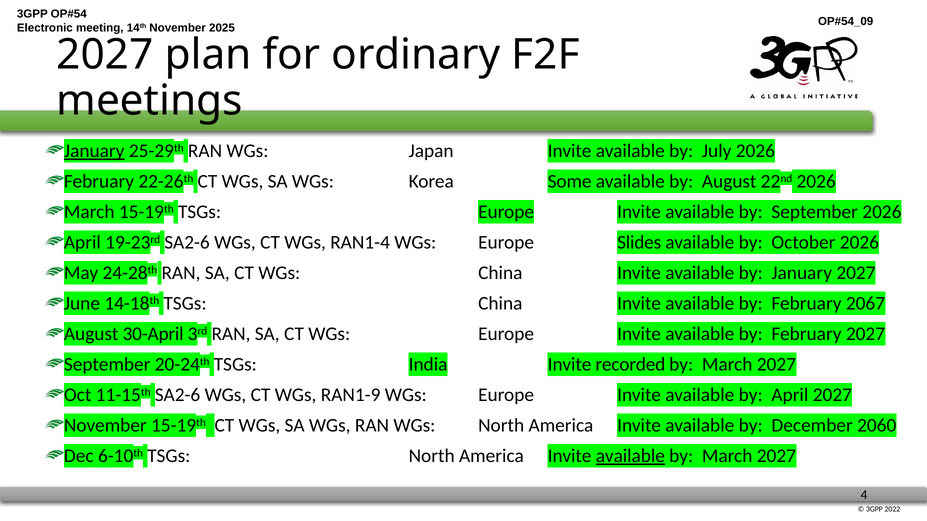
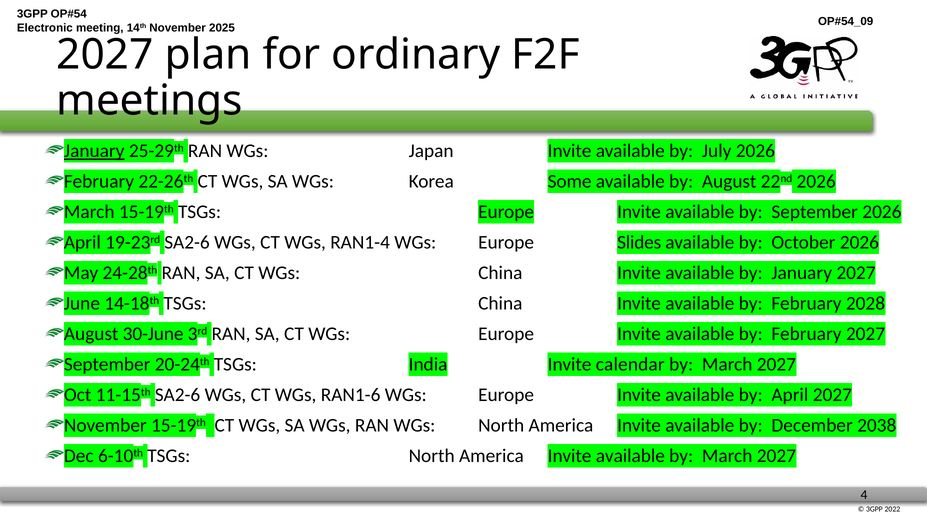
2067: 2067 -> 2028
30-April: 30-April -> 30-June
recorded: recorded -> calendar
RAN1-9: RAN1-9 -> RAN1-6
2060: 2060 -> 2038
available at (630, 456) underline: present -> none
